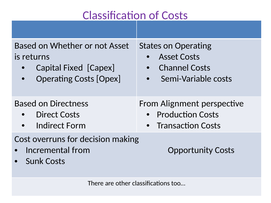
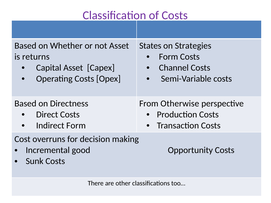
on Operating: Operating -> Strategies
Asset at (169, 57): Asset -> Form
Capital Fixed: Fixed -> Asset
Alignment: Alignment -> Otherwise
Incremental from: from -> good
